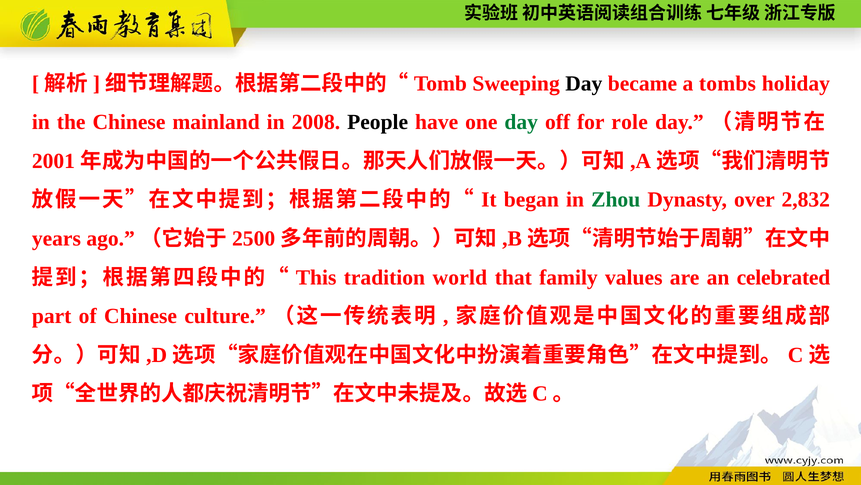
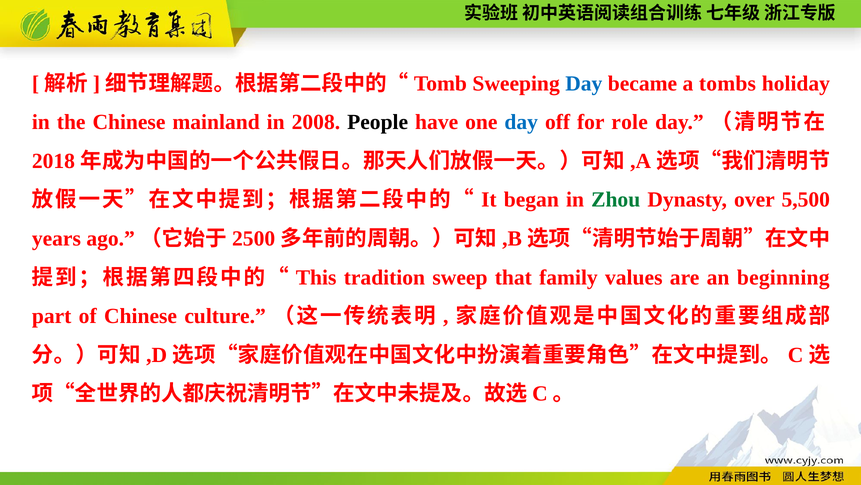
Day at (584, 83) colour: black -> blue
day at (521, 122) colour: green -> blue
2001: 2001 -> 2018
2,832: 2,832 -> 5,500
world: world -> sweep
celebrated: celebrated -> beginning
